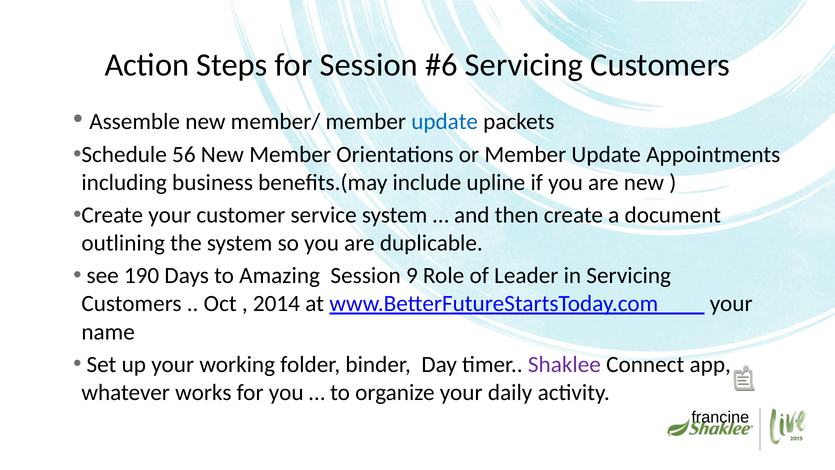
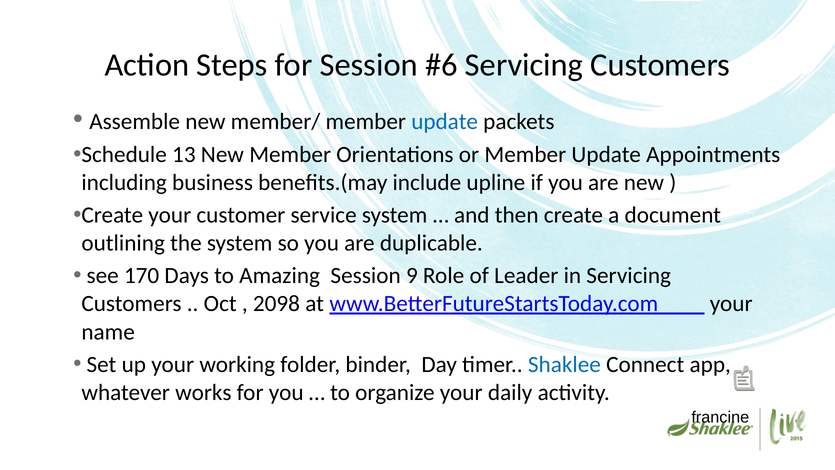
56: 56 -> 13
190: 190 -> 170
2014: 2014 -> 2098
Shaklee colour: purple -> blue
